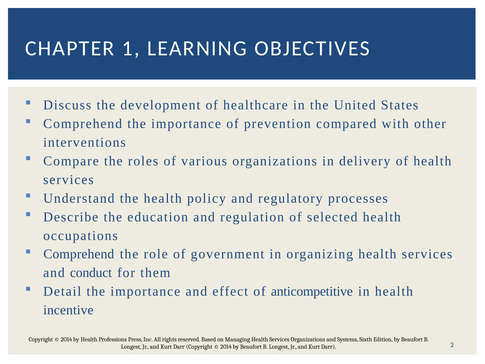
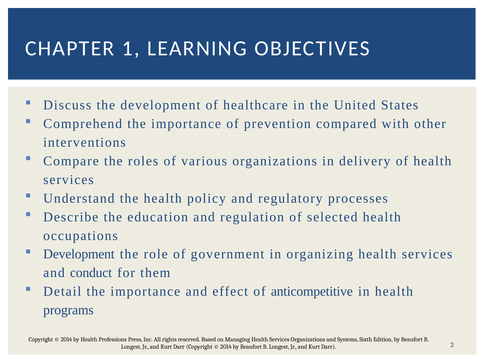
Comprehend at (79, 254): Comprehend -> Development
incentive: incentive -> programs
